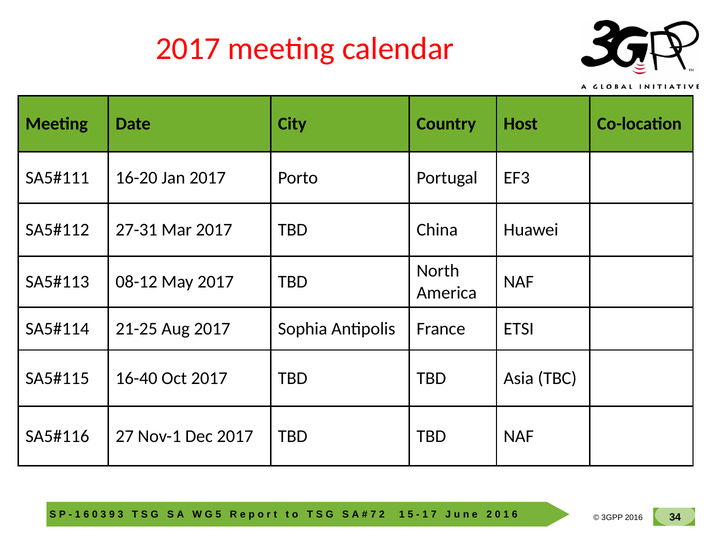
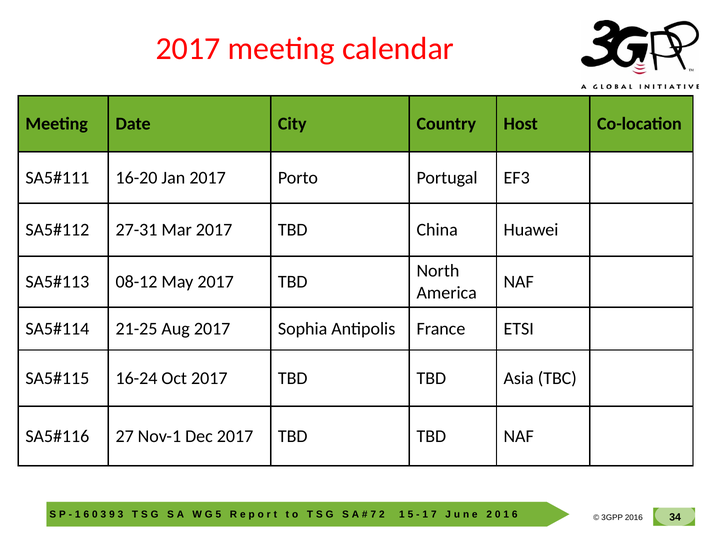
16-40: 16-40 -> 16-24
